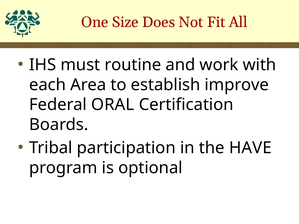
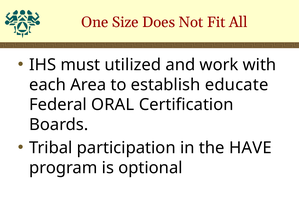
routine: routine -> utilized
improve: improve -> educate
